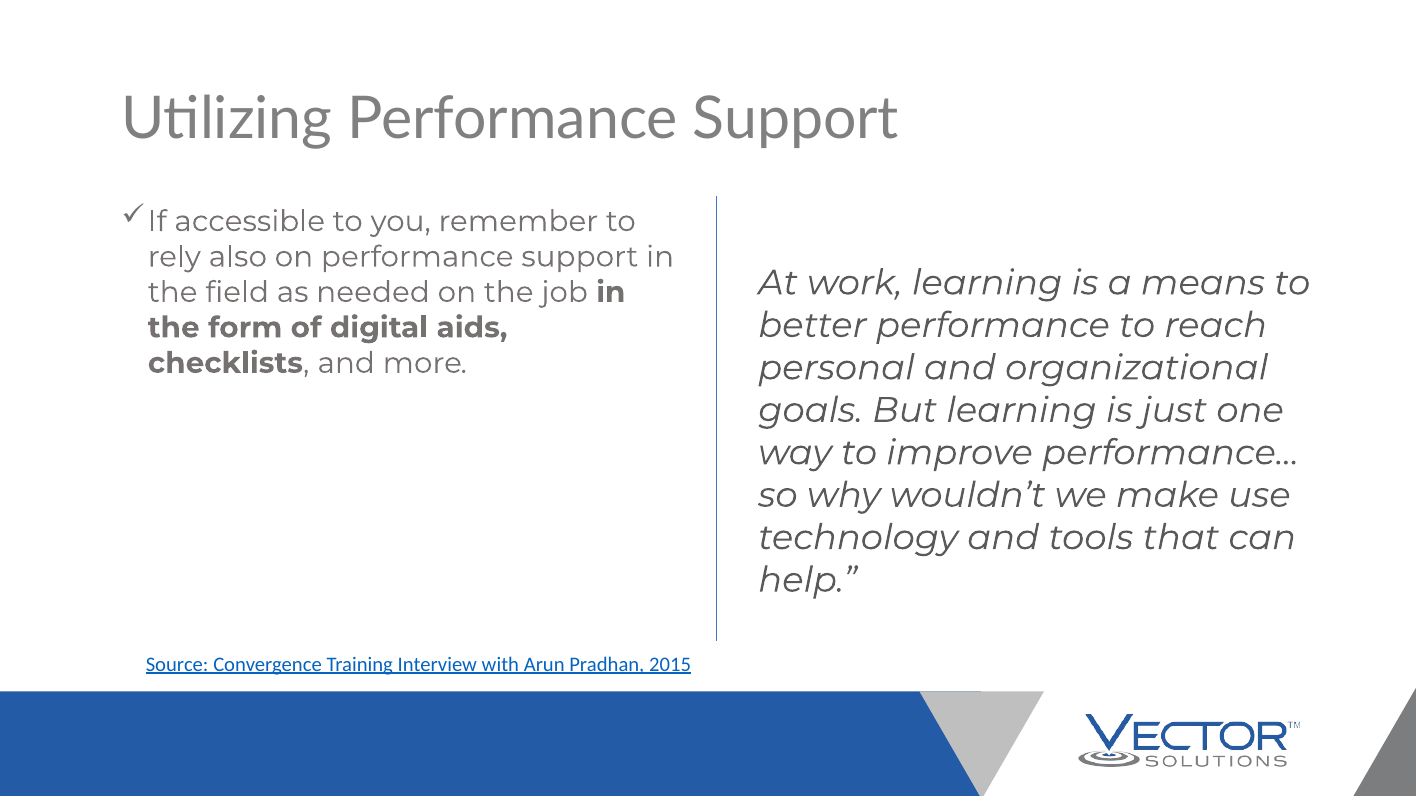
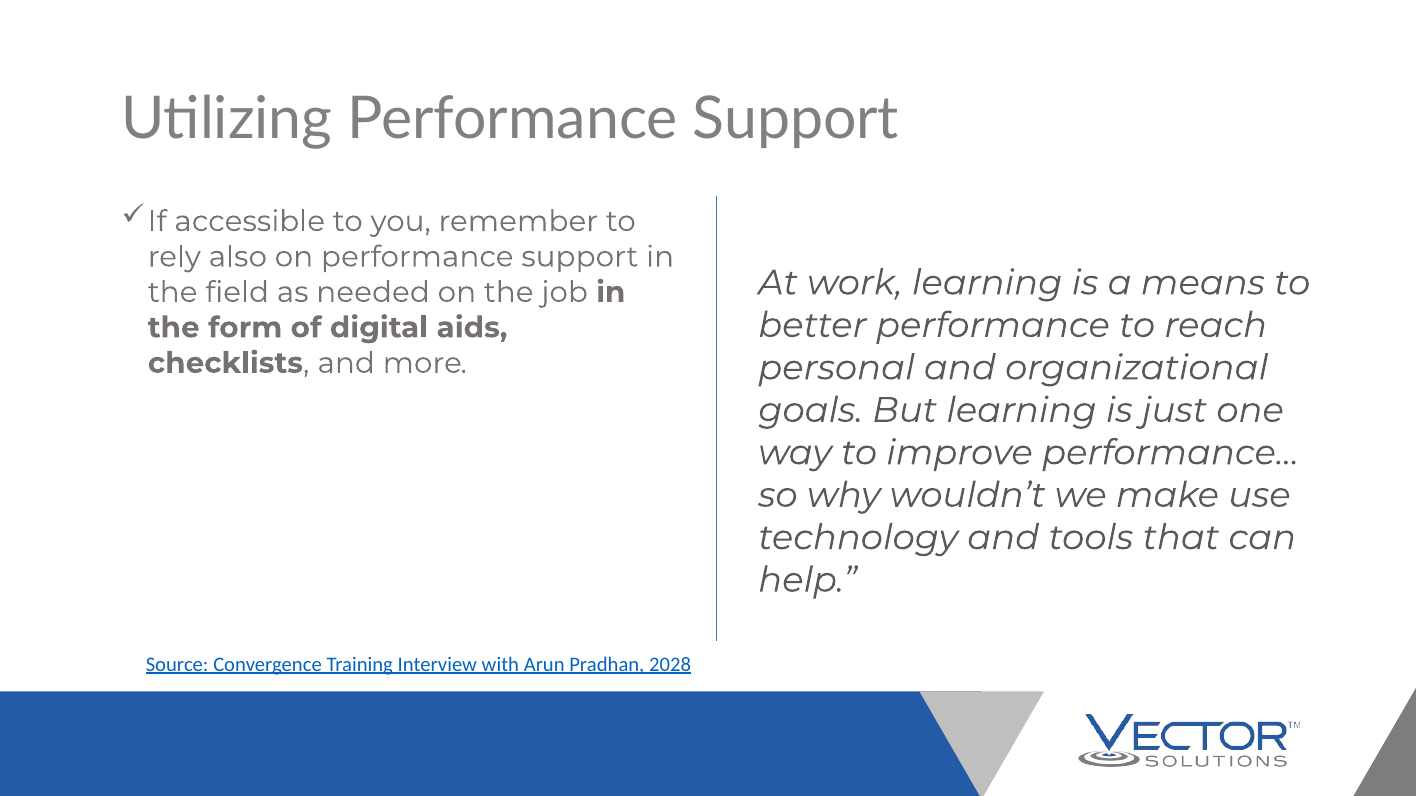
2015: 2015 -> 2028
